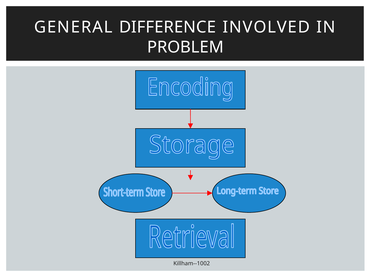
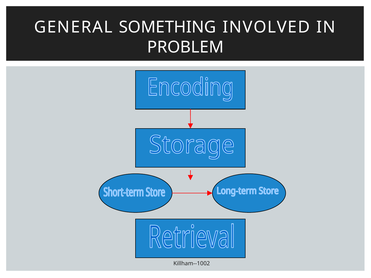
DIFFERENCE: DIFFERENCE -> SOMETHING
